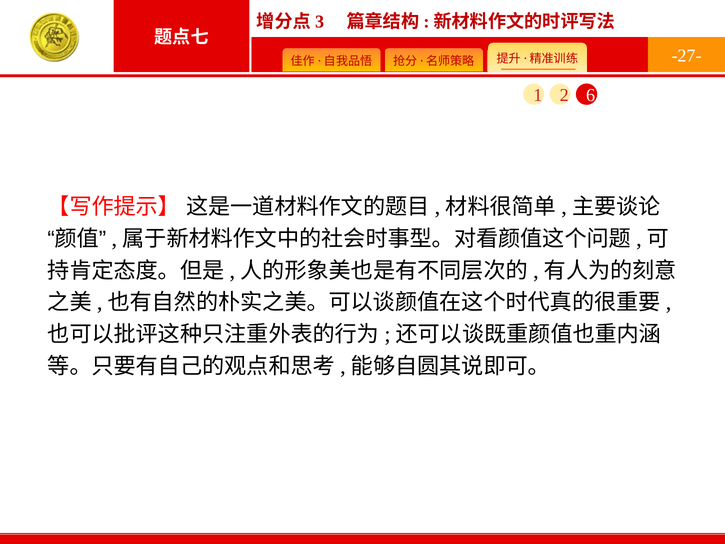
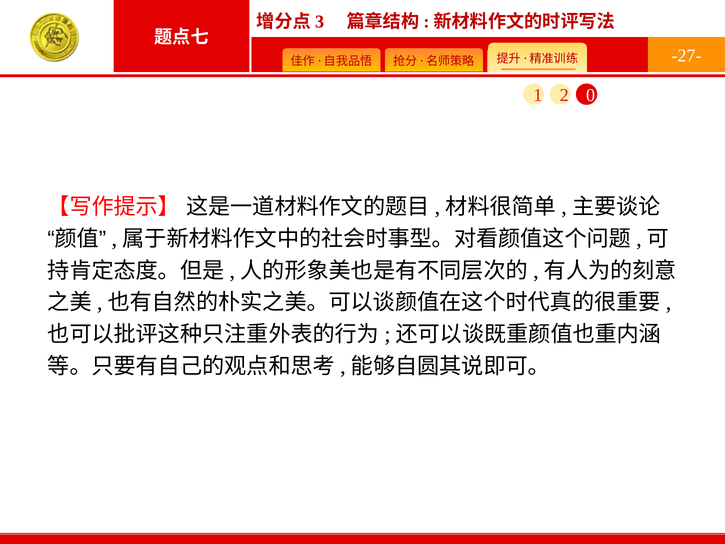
6: 6 -> 0
